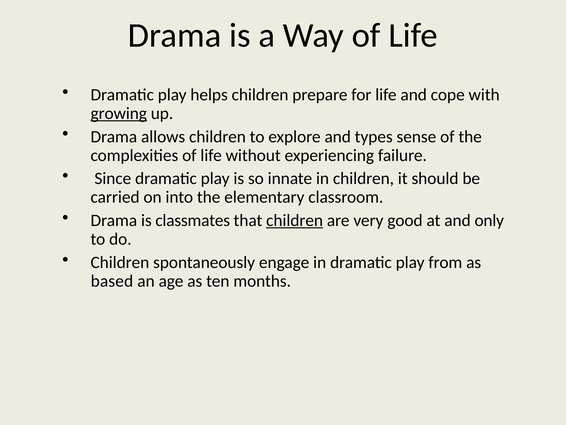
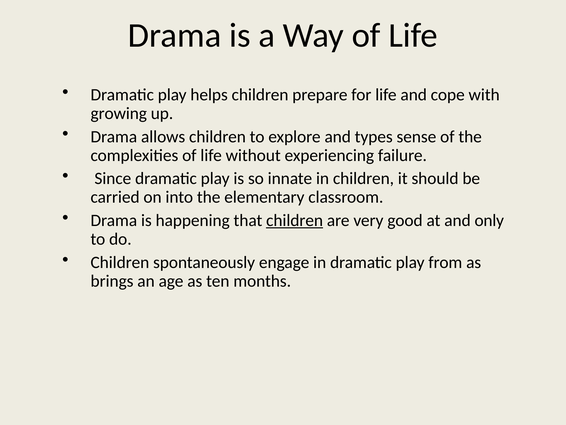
growing underline: present -> none
classmates: classmates -> happening
based: based -> brings
